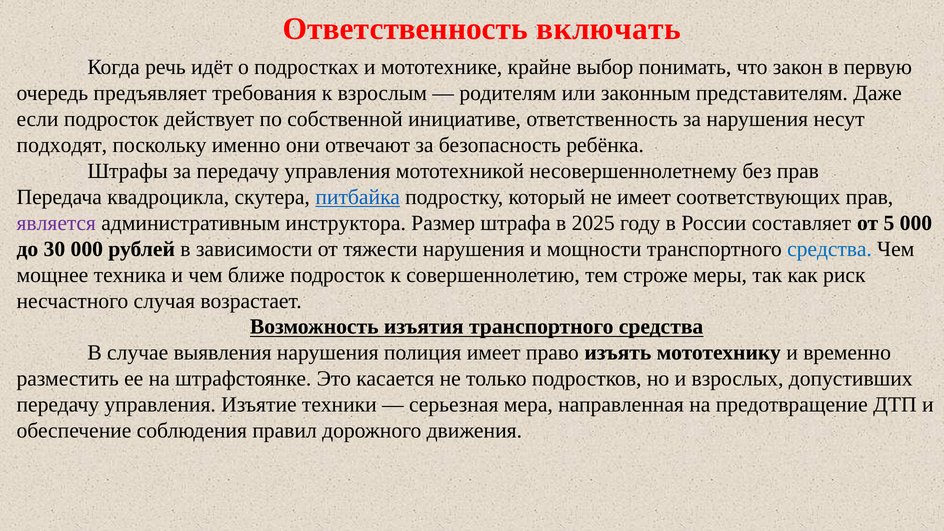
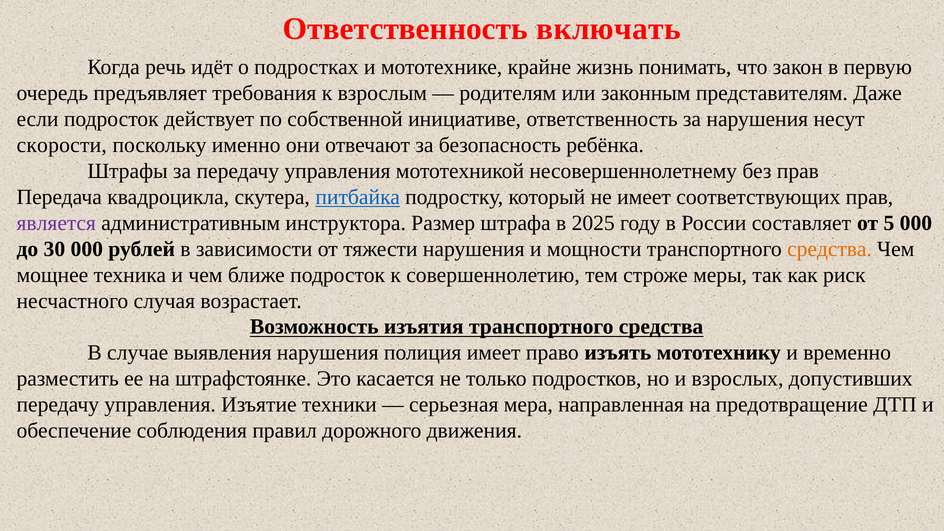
выбор: выбор -> жизнь
подходят: подходят -> скорости
средства at (830, 249) colour: blue -> orange
